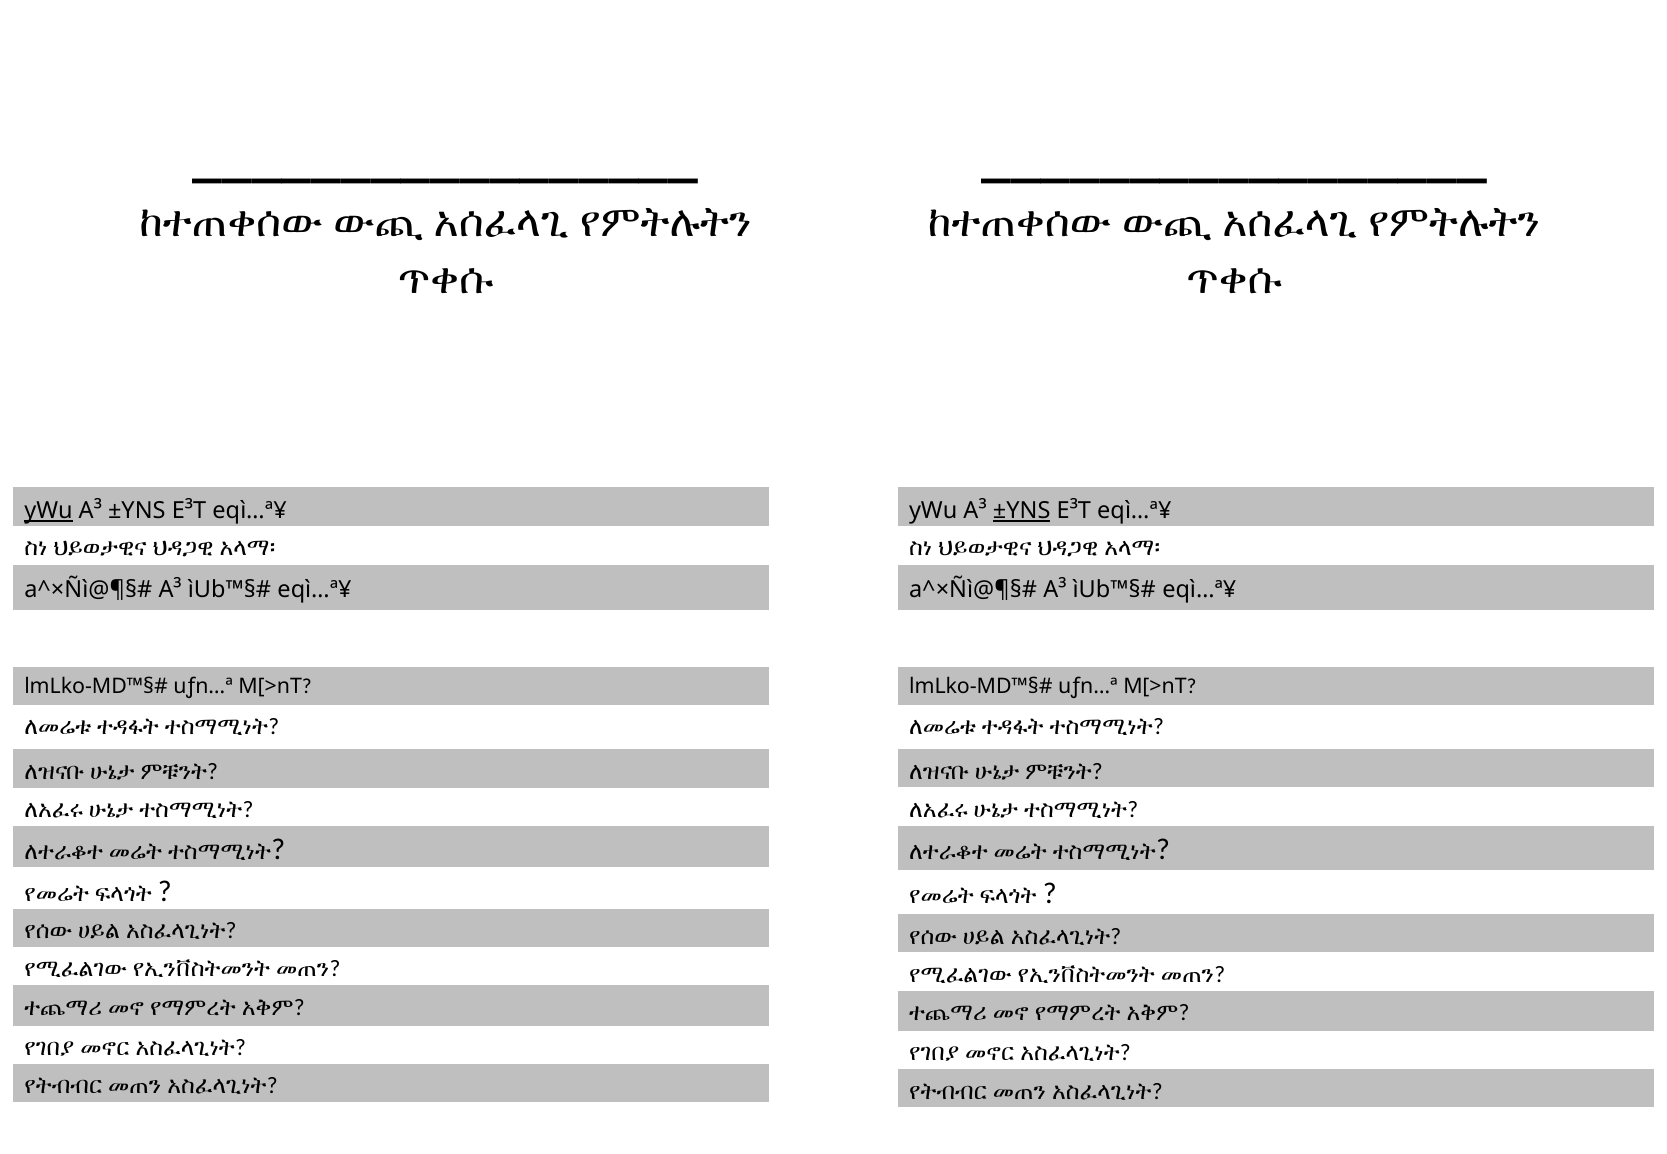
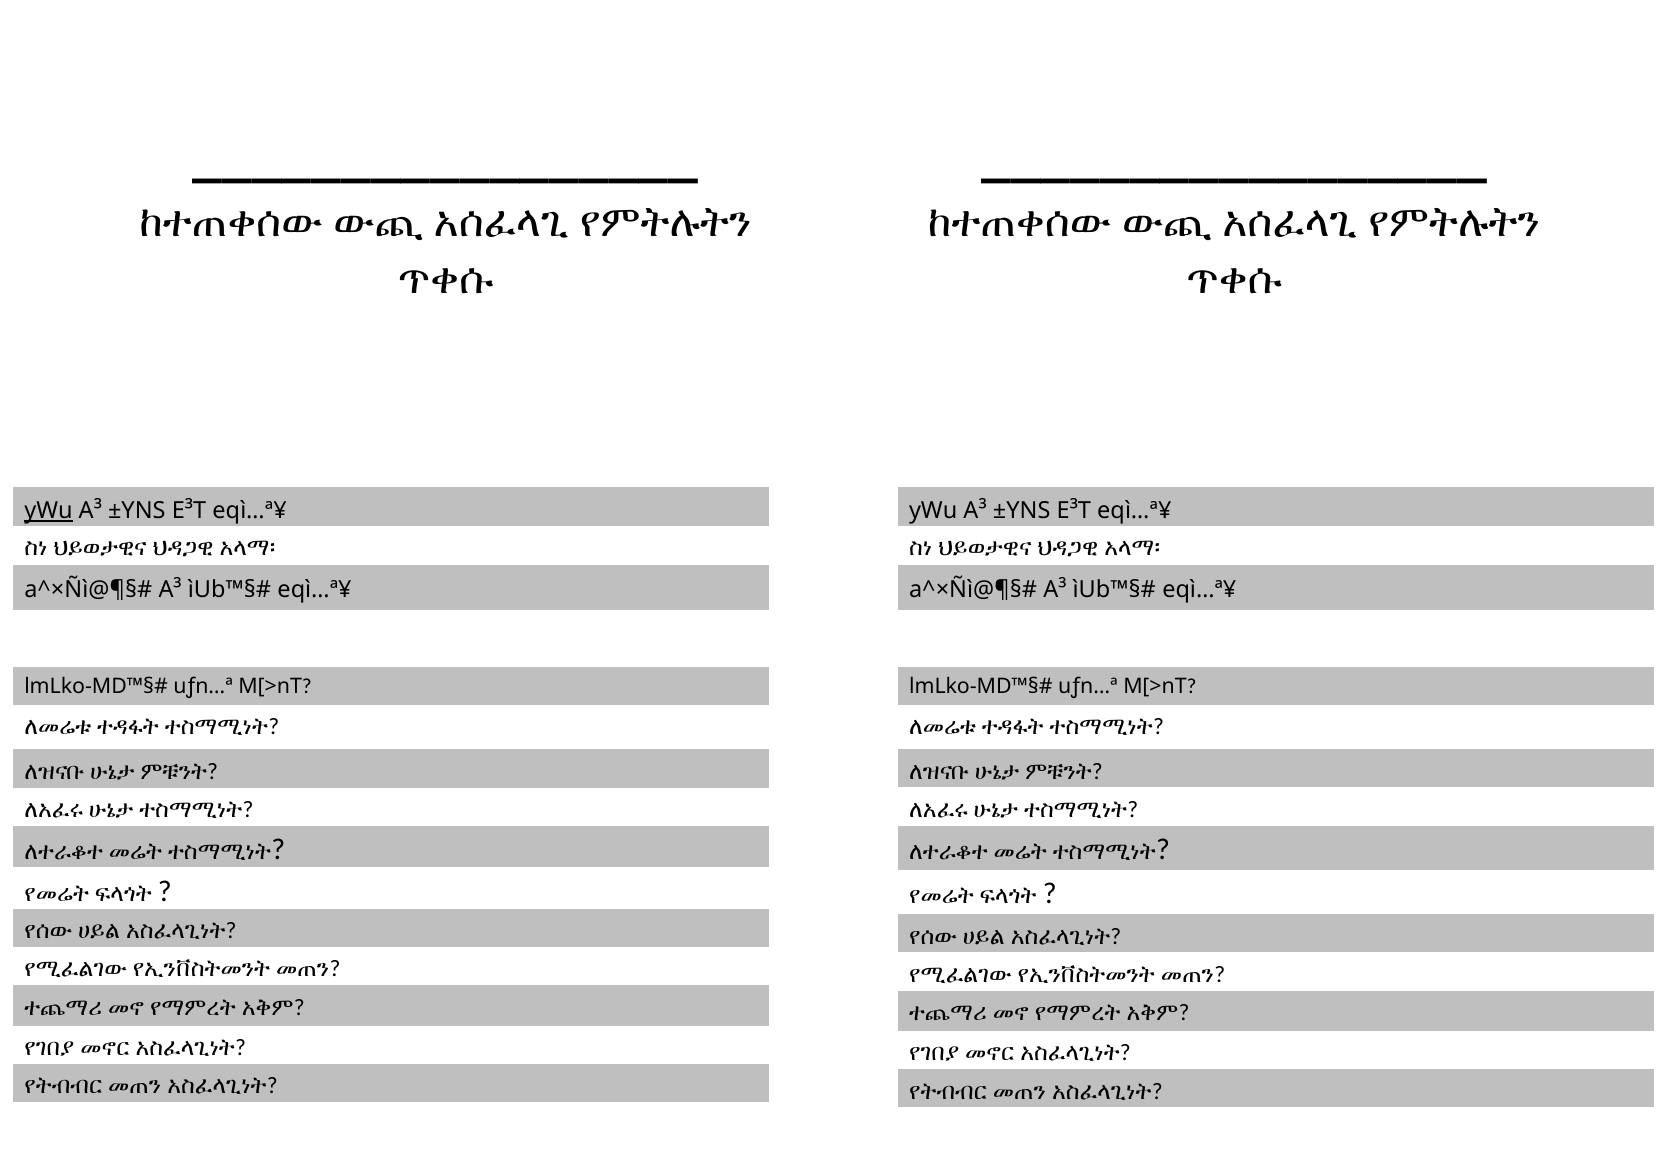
±YNS at (1022, 511) underline: present -> none
